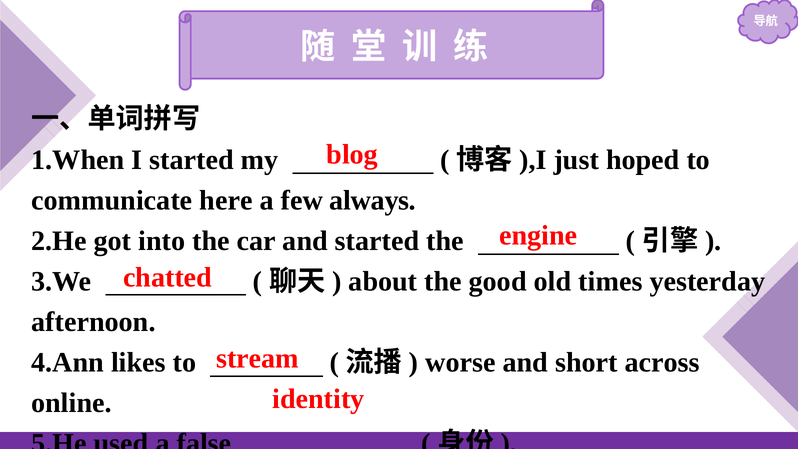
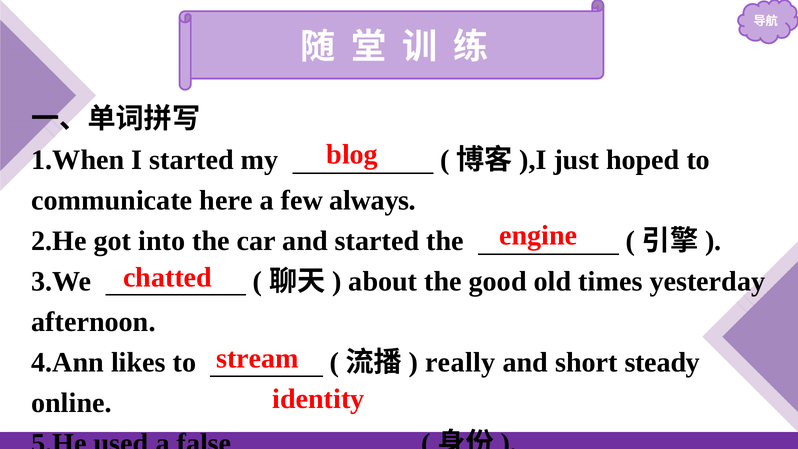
worse: worse -> really
across: across -> steady
